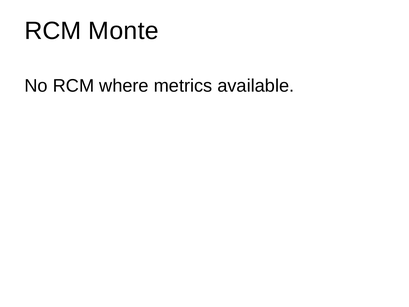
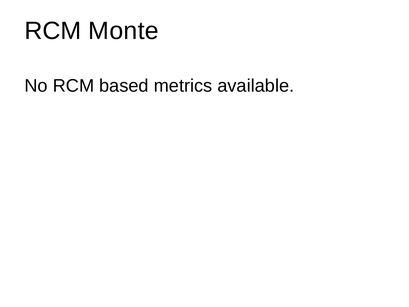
where: where -> based
